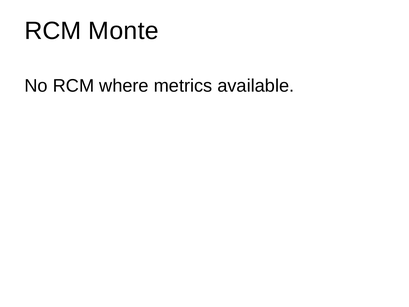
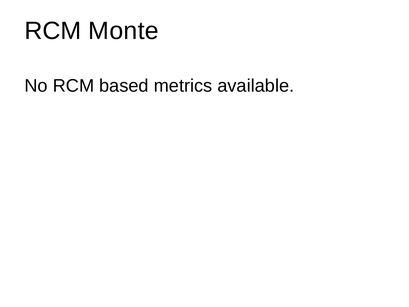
where: where -> based
